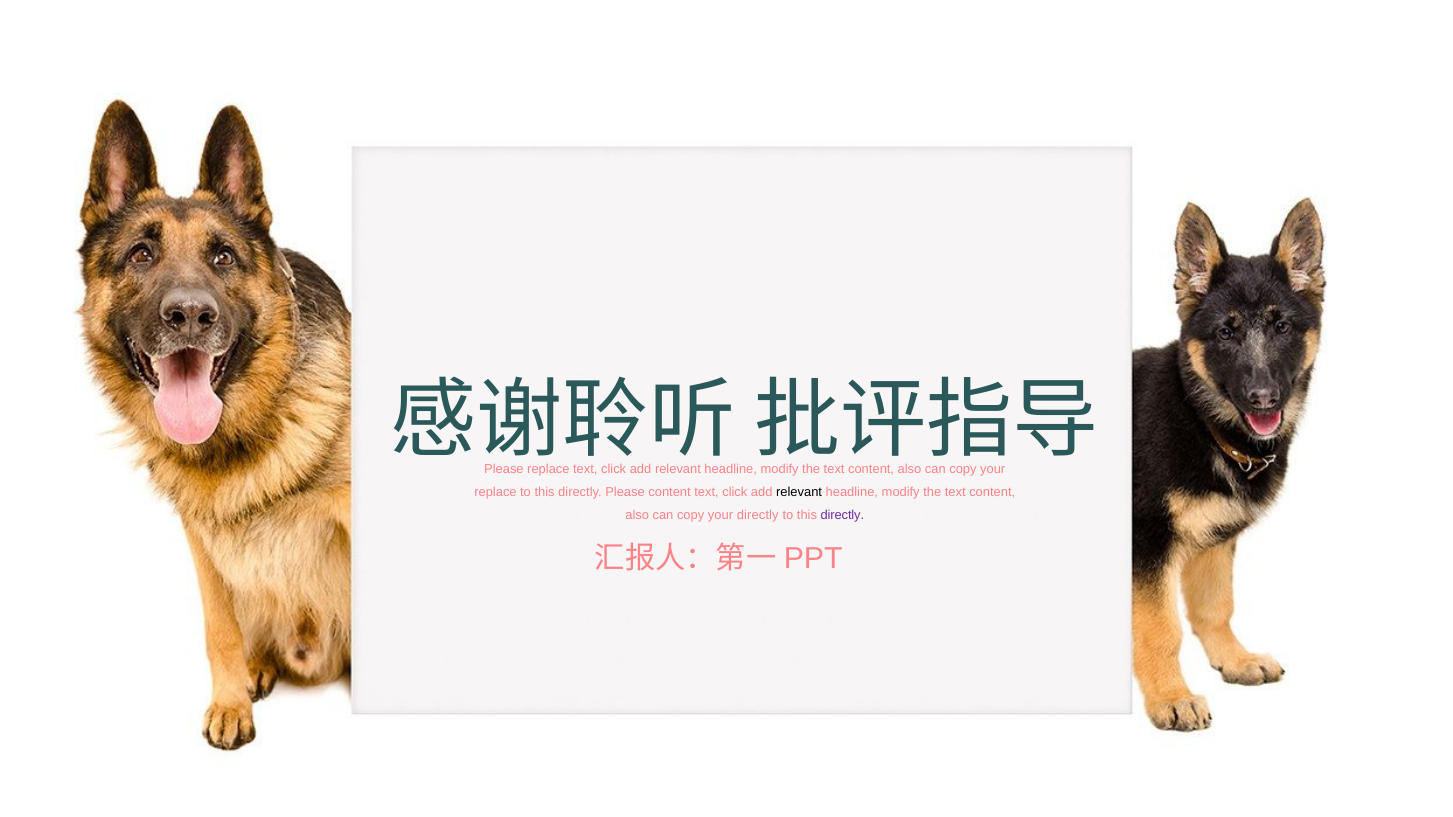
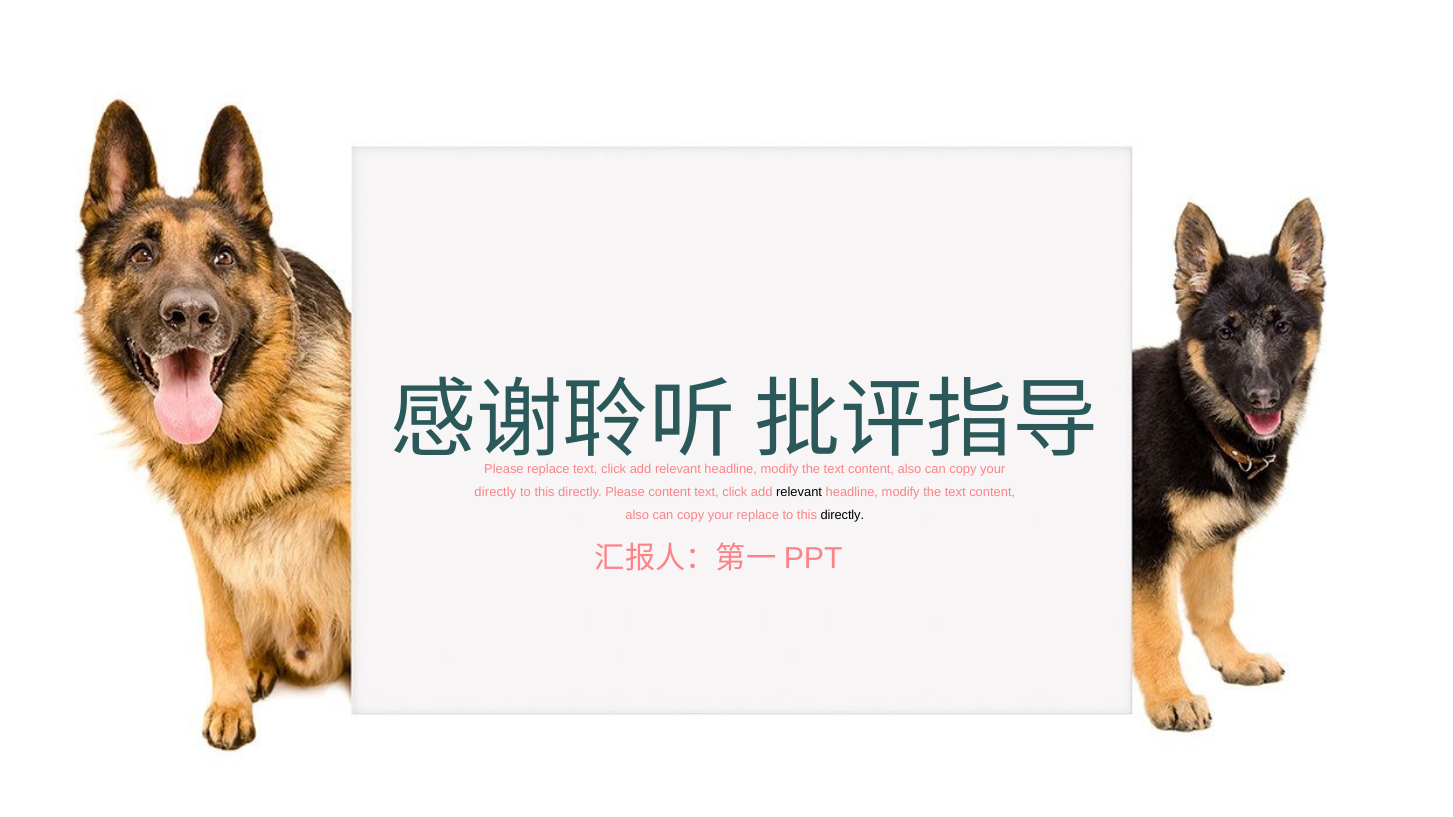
replace at (495, 492): replace -> directly
your directly: directly -> replace
directly at (842, 516) colour: purple -> black
